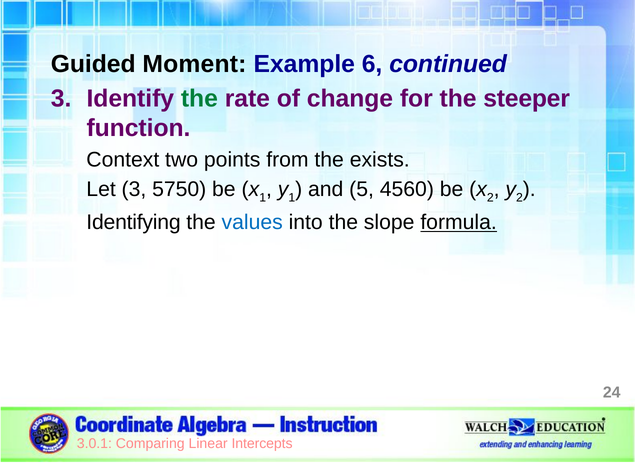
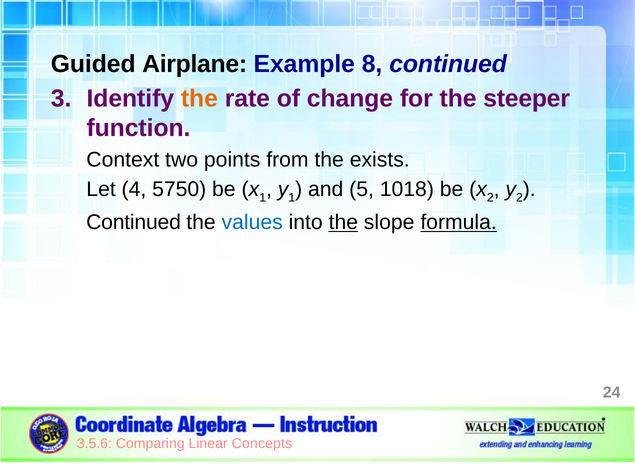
Moment: Moment -> Airplane
6: 6 -> 8
the at (199, 99) colour: green -> orange
Let 3: 3 -> 4
4560: 4560 -> 1018
Identifying at (134, 222): Identifying -> Continued
the at (343, 222) underline: none -> present
3.0.1: 3.0.1 -> 3.5.6
Intercepts: Intercepts -> Concepts
